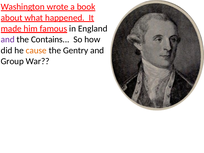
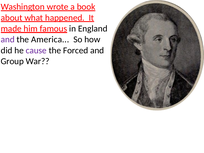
Contains: Contains -> America
cause colour: orange -> purple
Gentry: Gentry -> Forced
